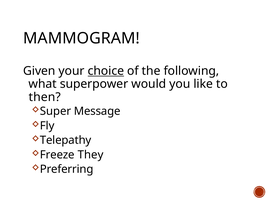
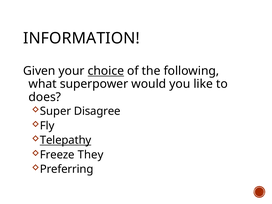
MAMMOGRAM: MAMMOGRAM -> INFORMATION
then: then -> does
Message: Message -> Disagree
Telepathy underline: none -> present
